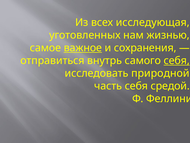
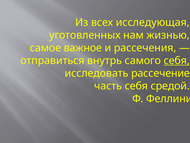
важное underline: present -> none
сохранения: сохранения -> рассечения
природной: природной -> рассечение
